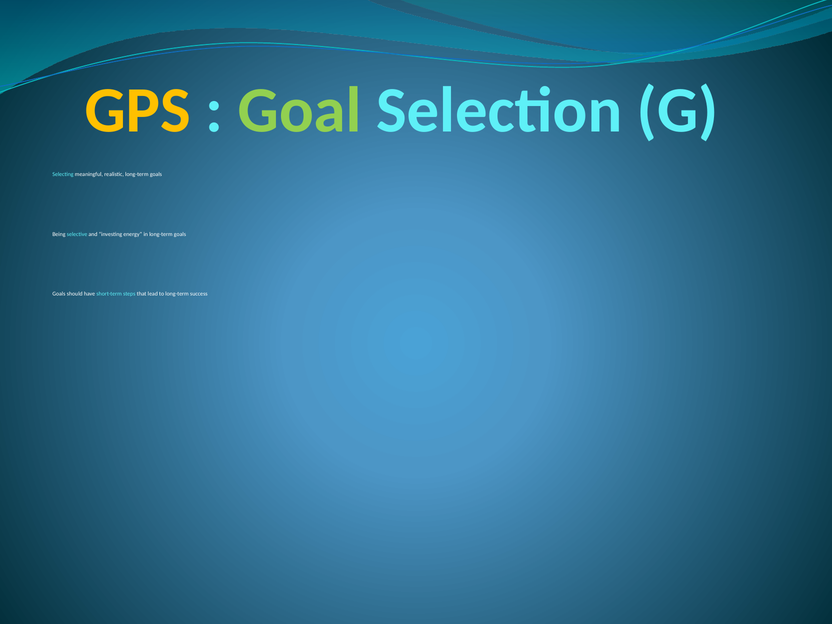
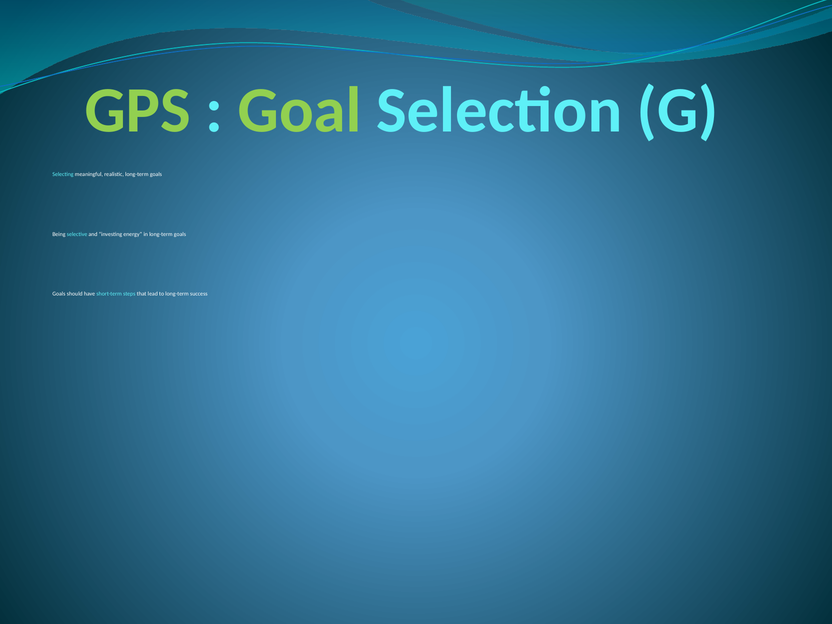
GPS colour: yellow -> light green
